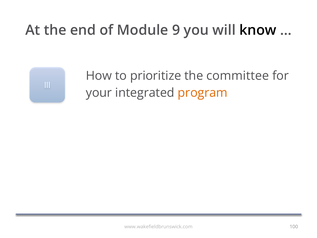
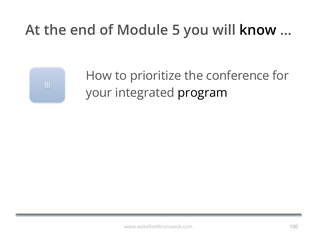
9: 9 -> 5
committee: committee -> conference
program colour: orange -> black
